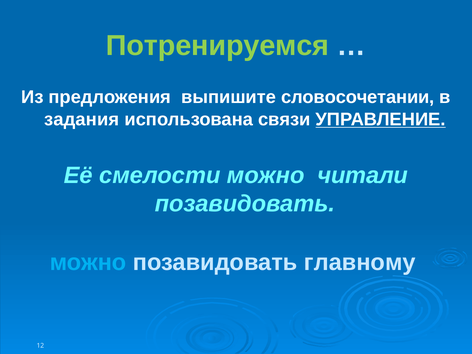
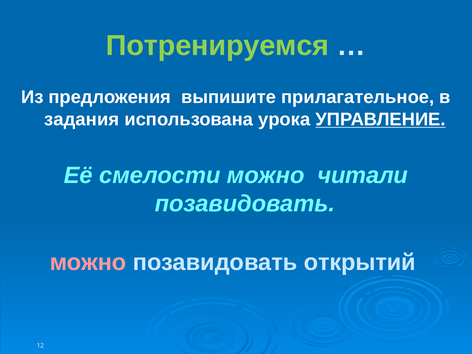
словосочетании: словосочетании -> прилагательное
связи: связи -> урока
можно at (88, 262) colour: light blue -> pink
главному: главному -> открытий
